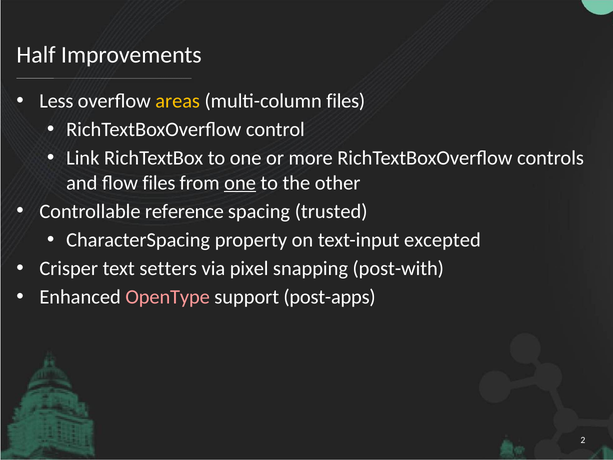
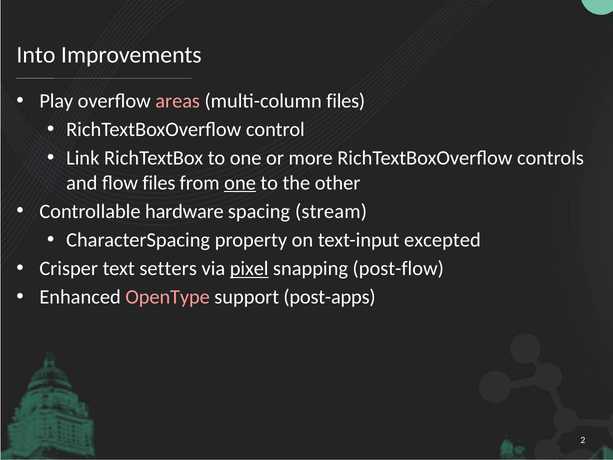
Half: Half -> Into
Less: Less -> Play
areas colour: yellow -> pink
reference: reference -> hardware
trusted: trusted -> stream
pixel underline: none -> present
post-with: post-with -> post-flow
